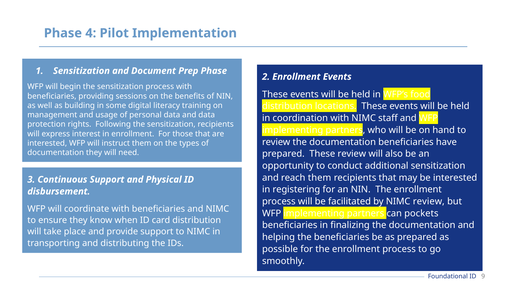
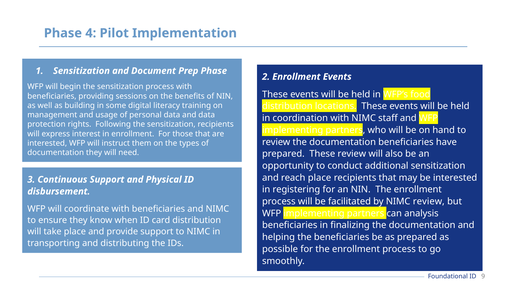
reach them: them -> place
pockets: pockets -> analysis
